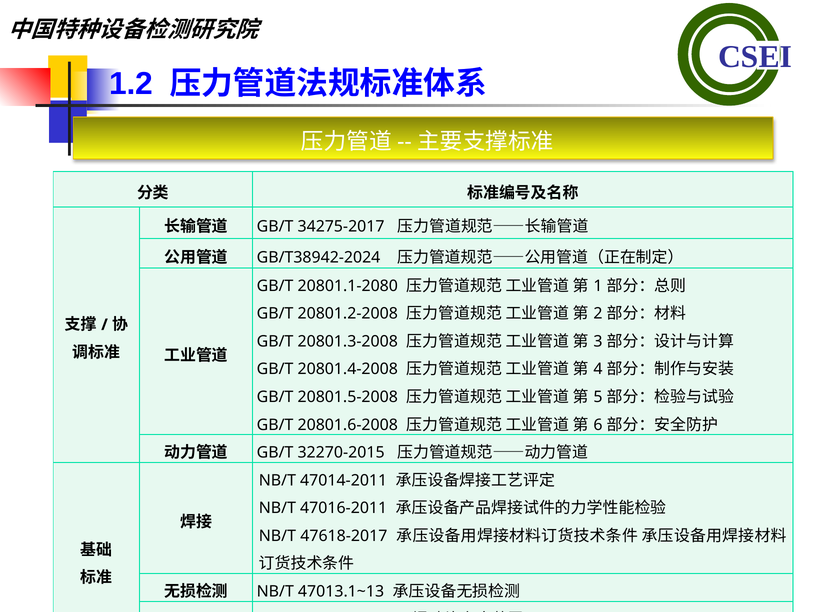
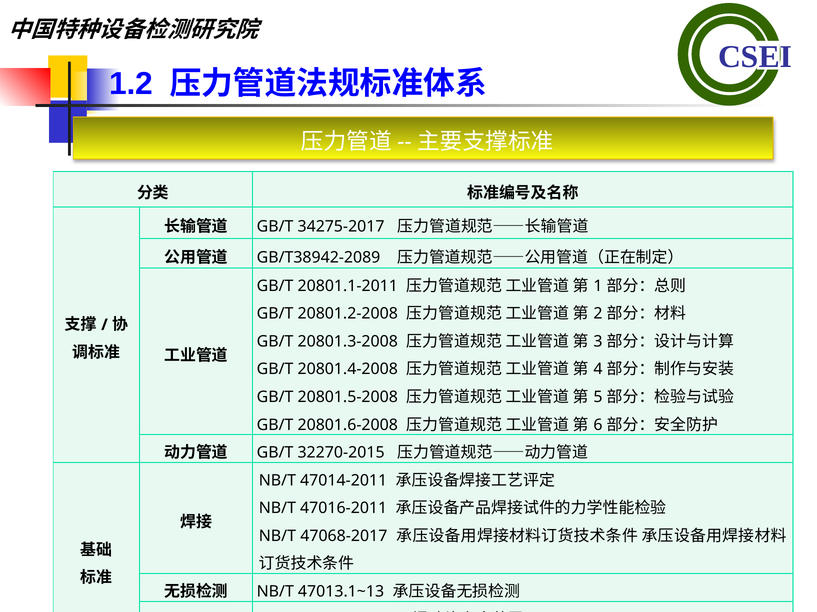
GB/T38942-2024: GB/T38942-2024 -> GB/T38942-2089
20801.1-2080: 20801.1-2080 -> 20801.1-2011
47618-2017: 47618-2017 -> 47068-2017
